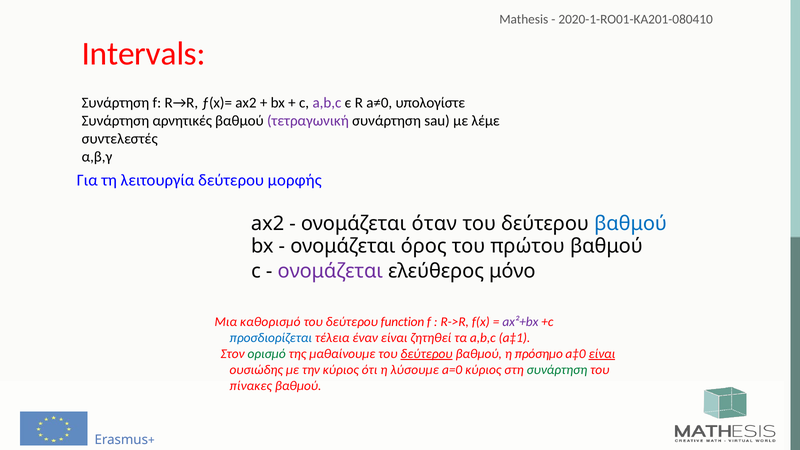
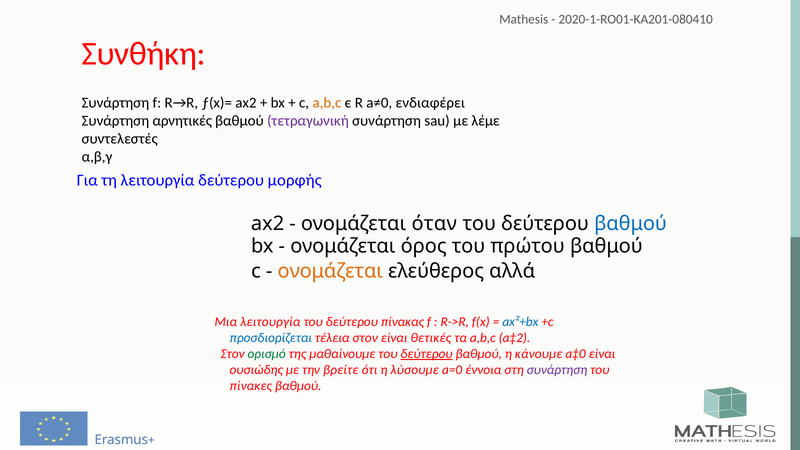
Intervals: Intervals -> Συνθήκη
a,b,c at (327, 103) colour: purple -> orange
υπολογίστε: υπολογίστε -> ενδιαφέρει
ονομάζεται at (330, 271) colour: purple -> orange
μόνο: μόνο -> αλλά
Μια καθορισμό: καθορισμό -> λειτουργία
function: function -> πίνακας
ax²+bx colour: purple -> blue
τέλεια έναν: έναν -> στον
ζητηθεί: ζητηθεί -> θετικές
a‡1: a‡1 -> a‡2
πρόσημο: πρόσημο -> κάνουμε
είναι at (602, 354) underline: present -> none
την κύριος: κύριος -> βρείτε
a=0 κύριος: κύριος -> έννοια
συνάρτηση at (557, 370) colour: green -> purple
